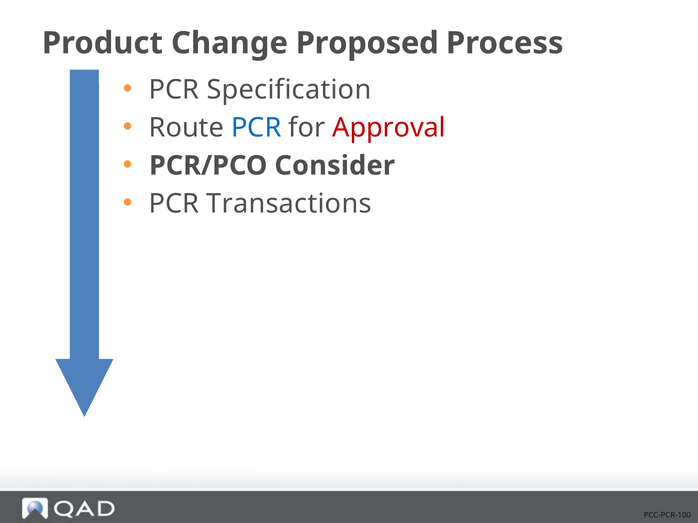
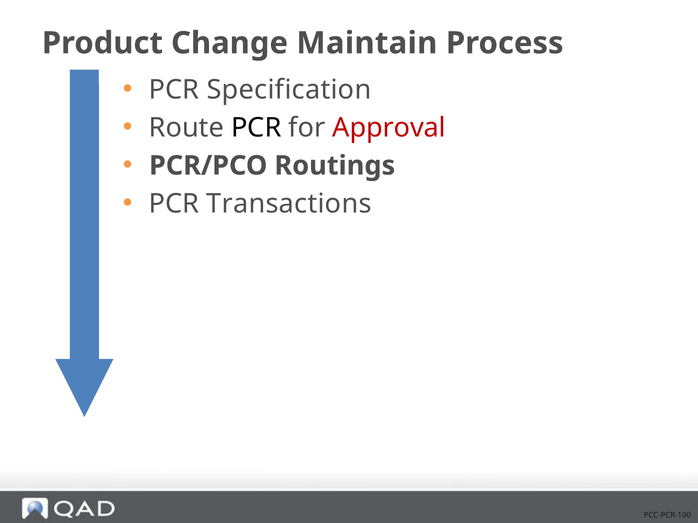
Proposed: Proposed -> Maintain
PCR at (256, 128) colour: blue -> black
Consider: Consider -> Routings
